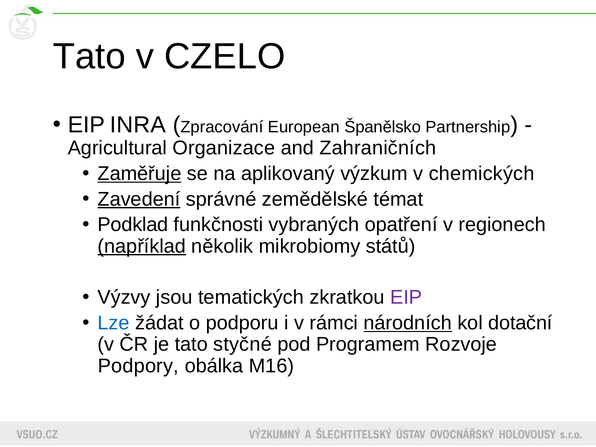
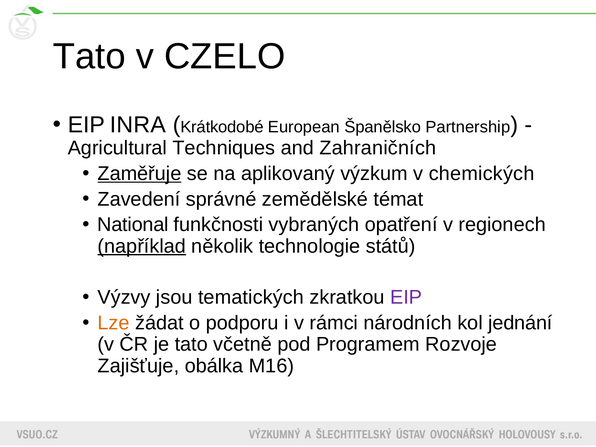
Zpracování: Zpracování -> Krátkodobé
Organizace: Organizace -> Techniques
Zavedení underline: present -> none
Podklad: Podklad -> National
mikrobiomy: mikrobiomy -> technologie
Lze colour: blue -> orange
národních underline: present -> none
dotační: dotační -> jednání
styčné: styčné -> včetně
Podpory: Podpory -> Zajišťuje
